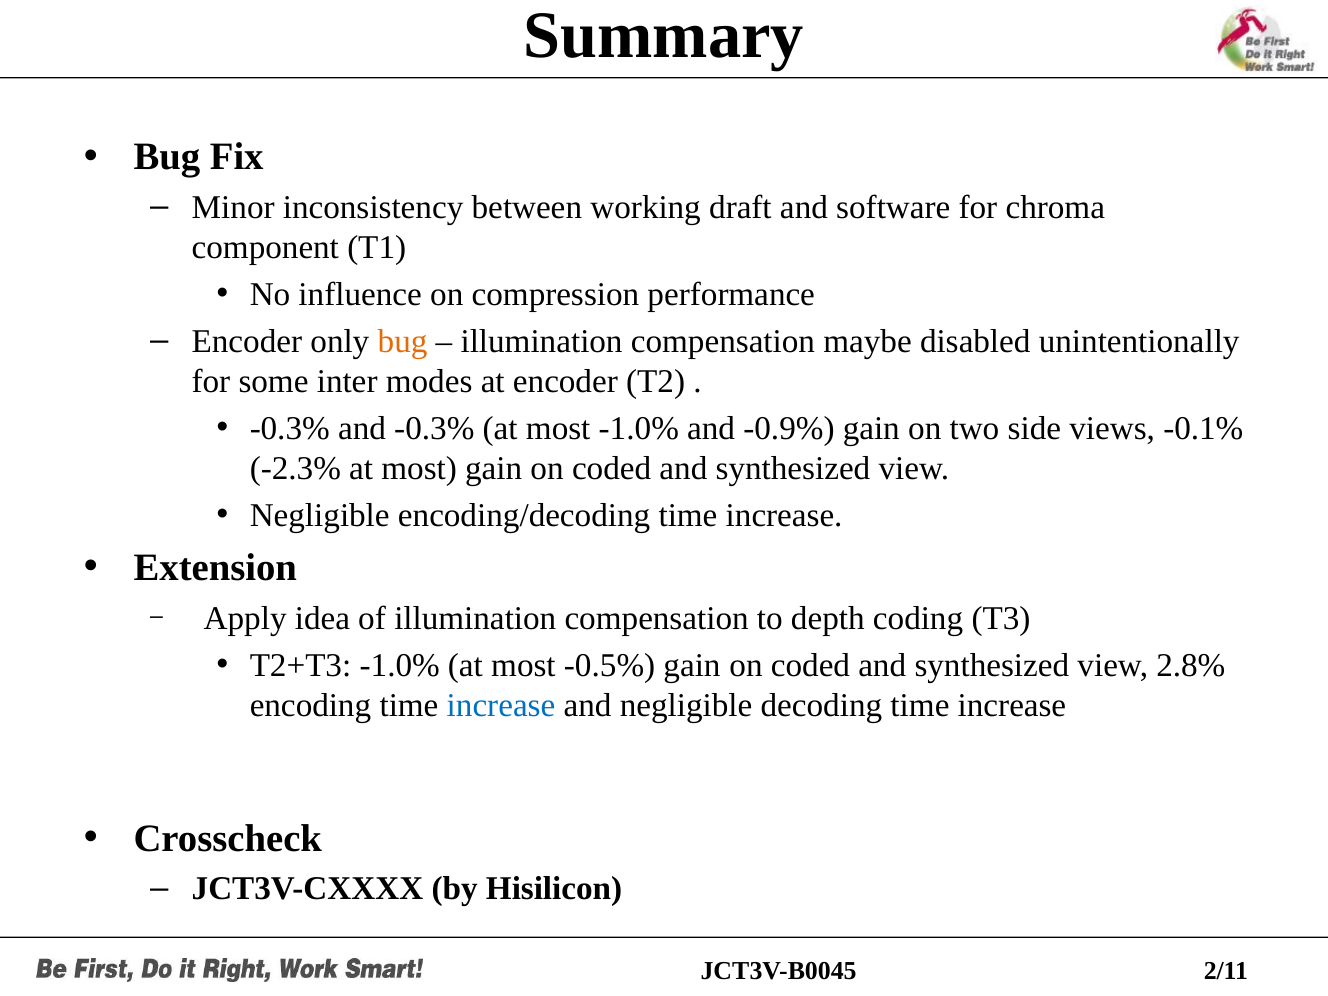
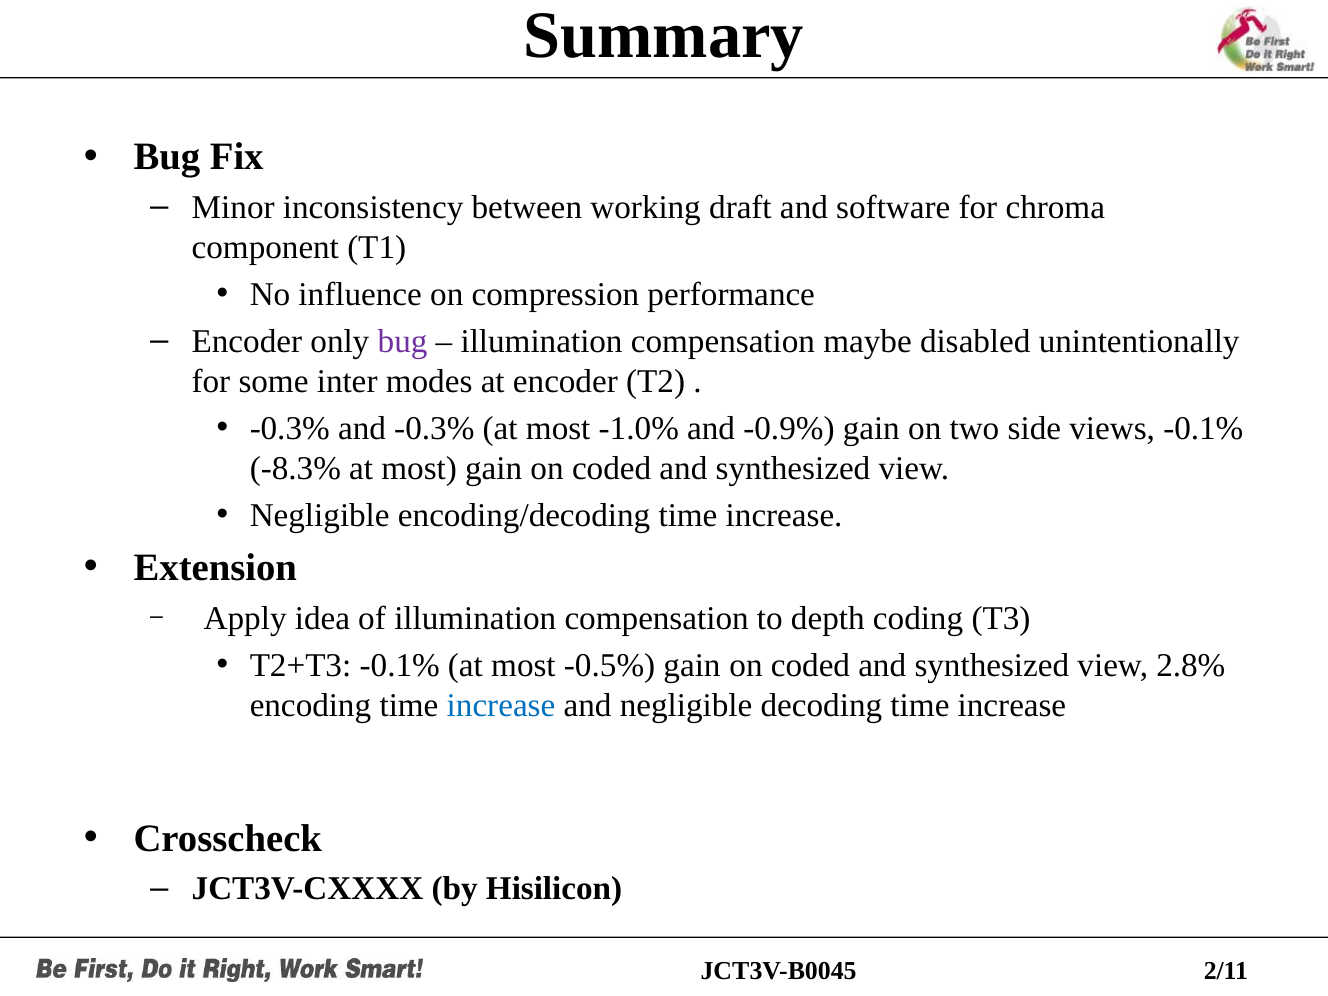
bug at (403, 341) colour: orange -> purple
-2.3%: -2.3% -> -8.3%
T2+T3 -1.0%: -1.0% -> -0.1%
